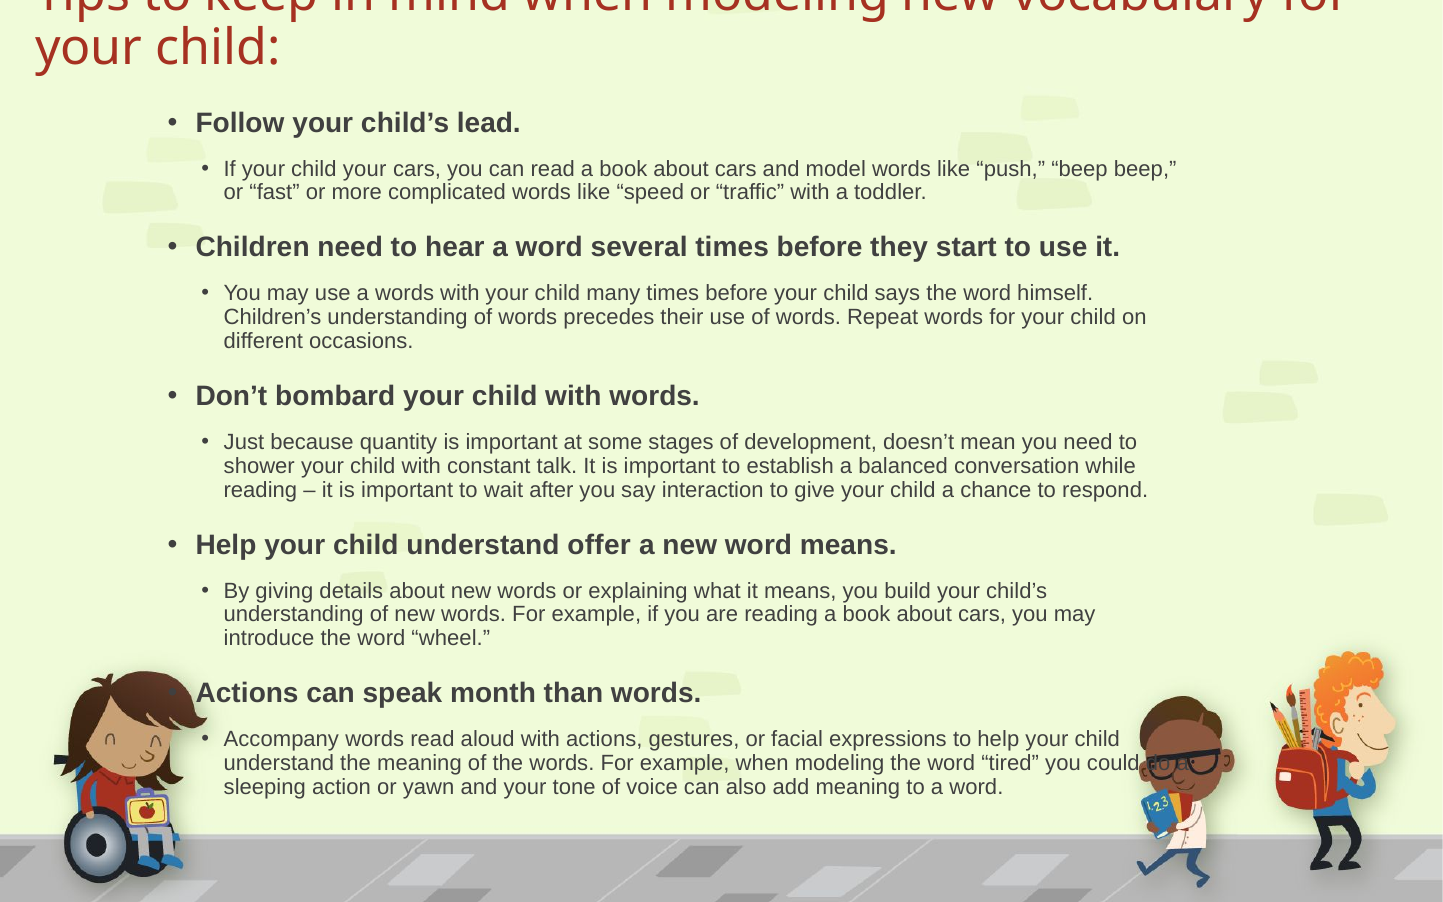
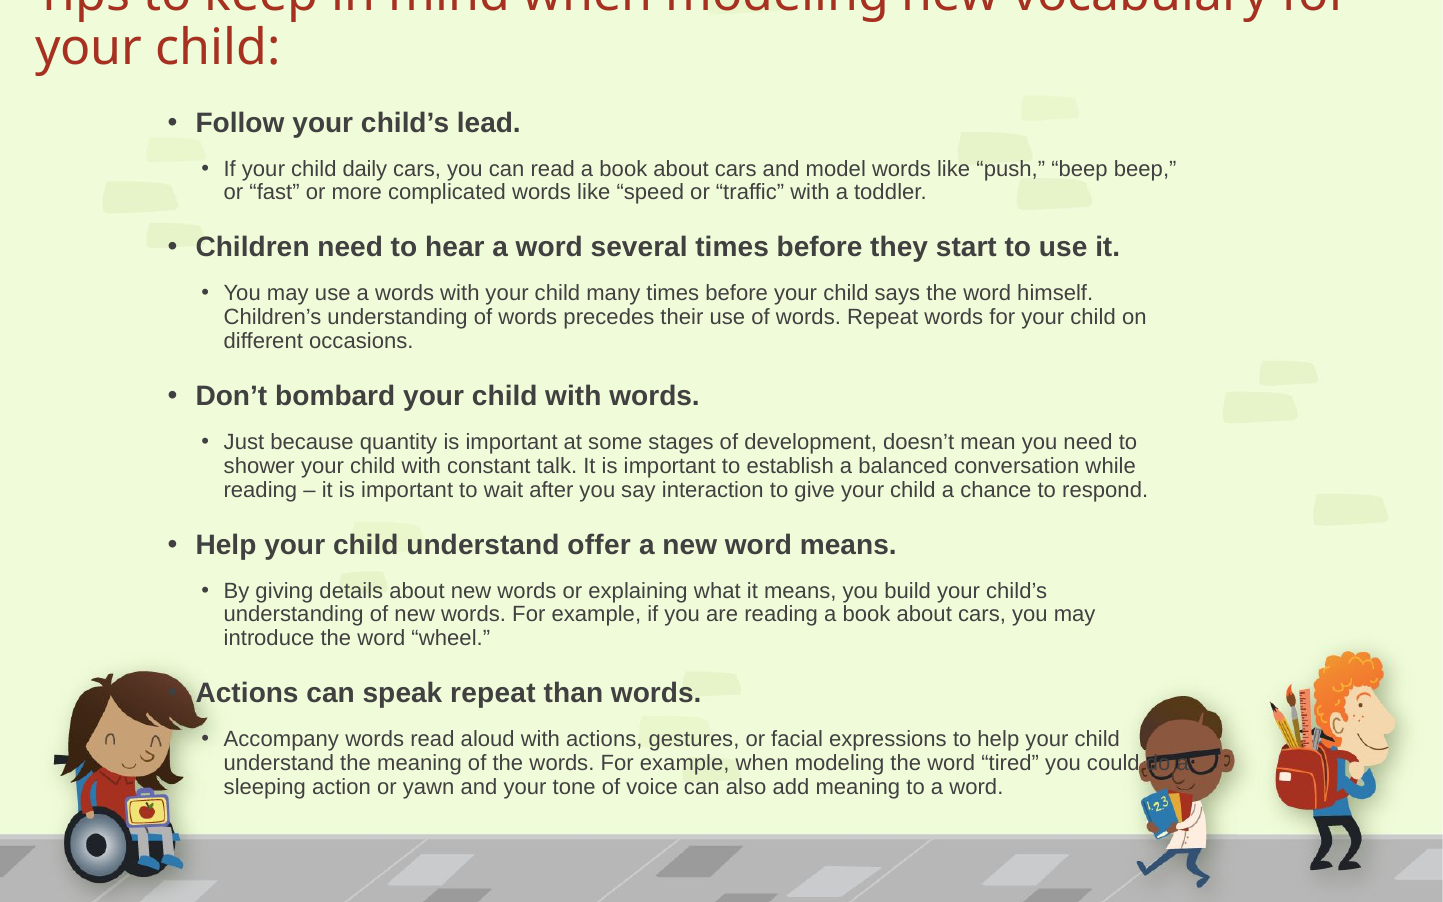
child your: your -> daily
speak month: month -> repeat
